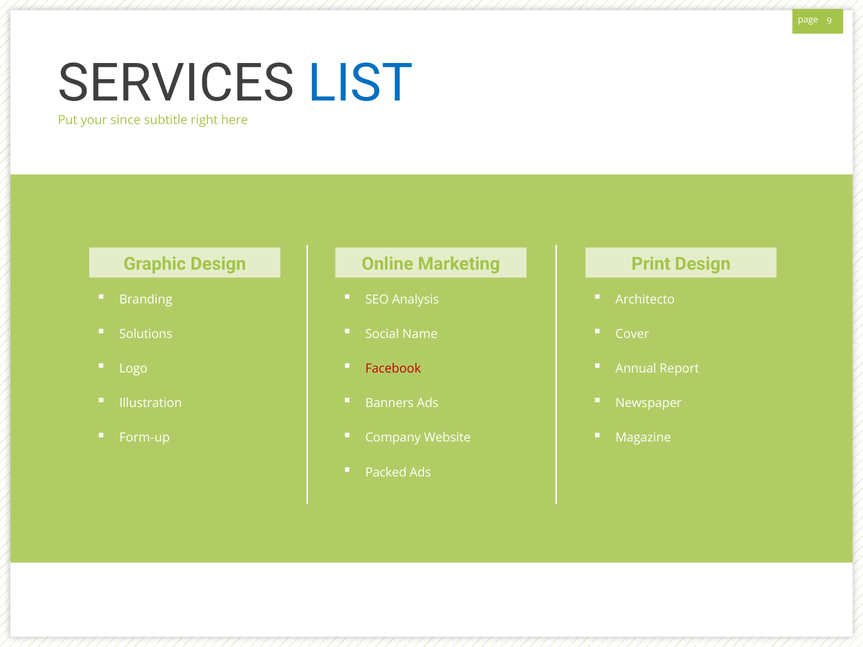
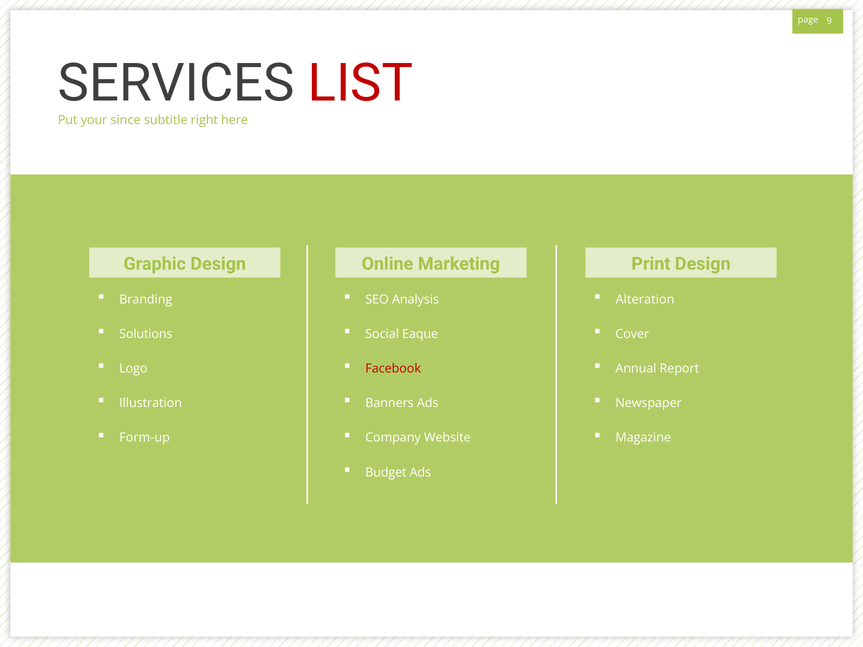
LIST colour: blue -> red
Architecto: Architecto -> Alteration
Name: Name -> Eaque
Packed: Packed -> Budget
